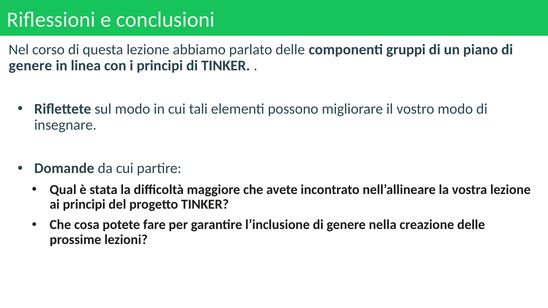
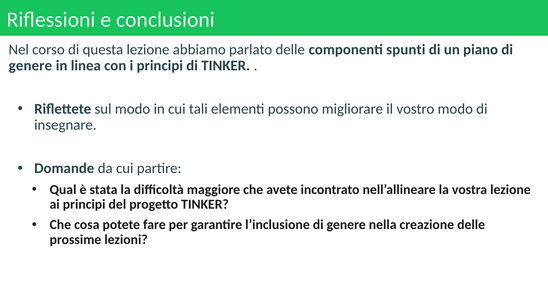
gruppi: gruppi -> spunti
